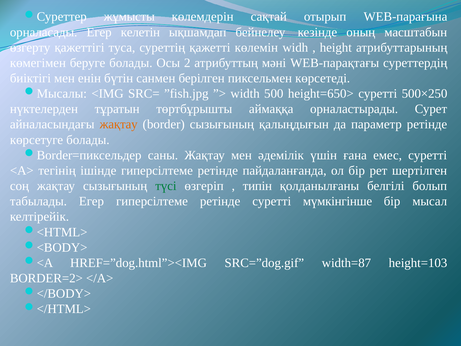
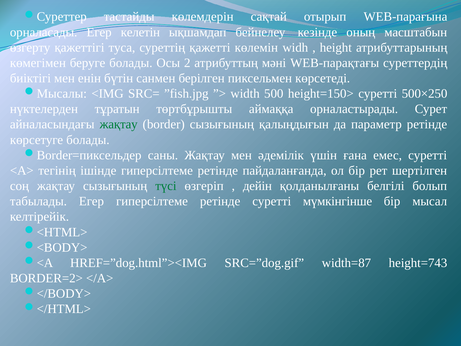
жұмысты: жұмысты -> тастайды
height=650>: height=650> -> height=150>
жақтау at (119, 124) colour: orange -> green
типін: типін -> дейін
height=103: height=103 -> height=743
